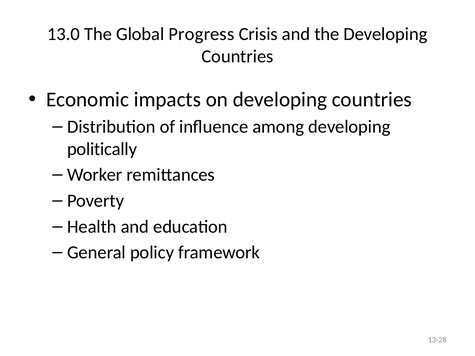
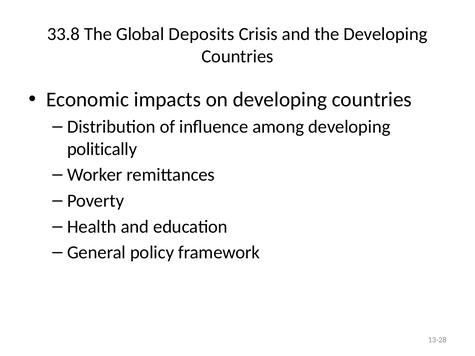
13.0: 13.0 -> 33.8
Progress: Progress -> Deposits
